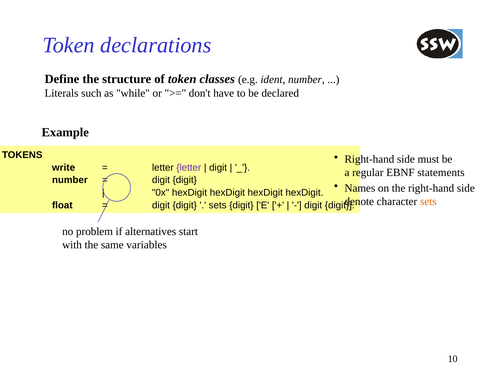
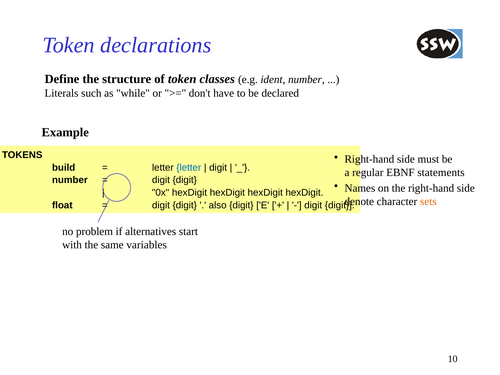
write: write -> build
letter at (189, 167) colour: purple -> blue
sets at (218, 205): sets -> also
